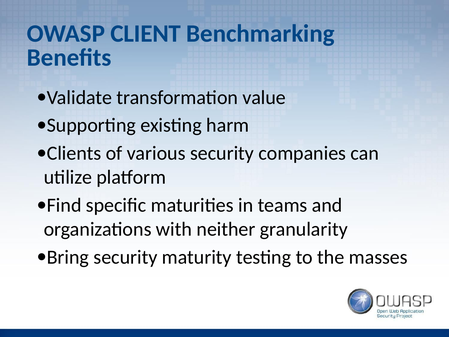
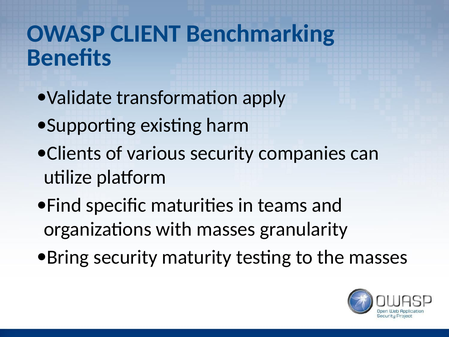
value: value -> apply
with neither: neither -> masses
